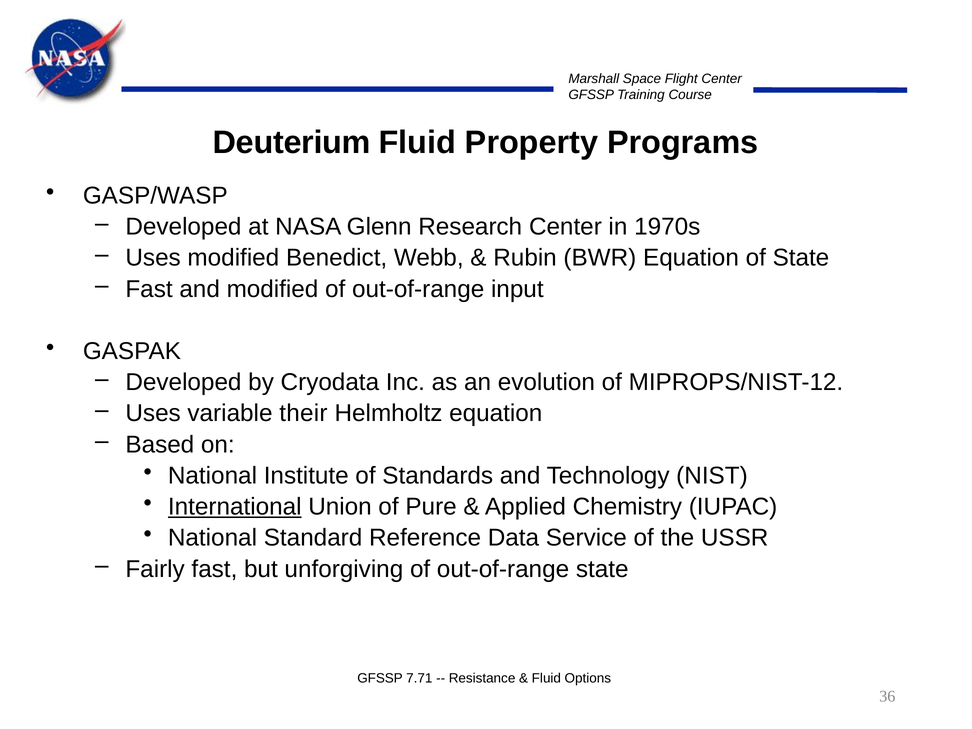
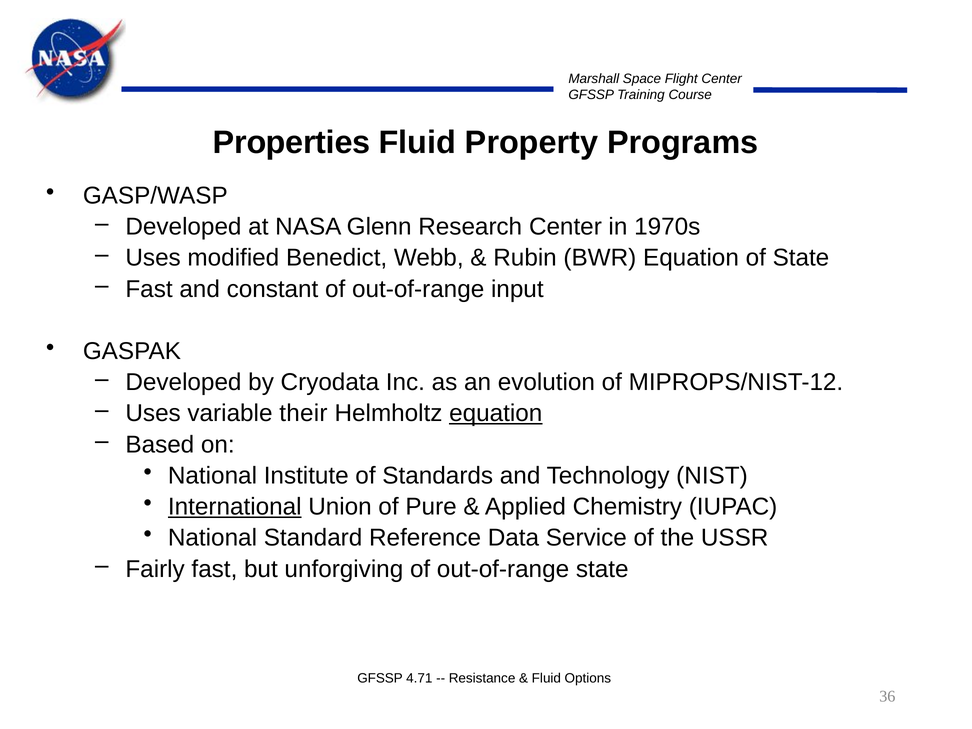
Deuterium: Deuterium -> Properties
and modified: modified -> constant
equation at (496, 413) underline: none -> present
7.71: 7.71 -> 4.71
